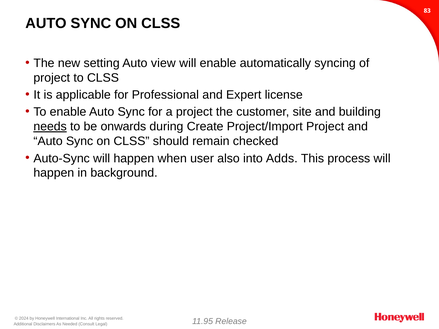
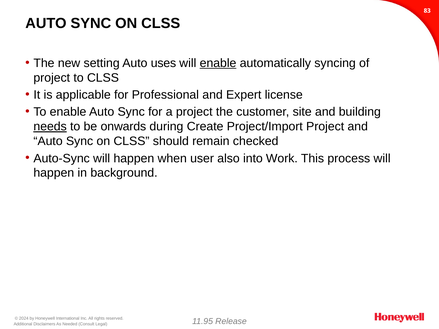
view: view -> uses
enable at (218, 63) underline: none -> present
Adds: Adds -> Work
